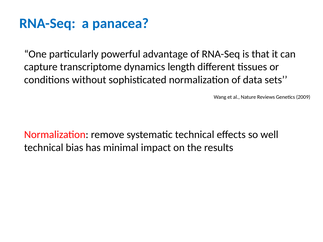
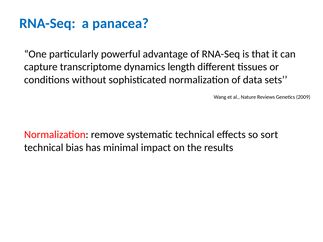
well: well -> sort
